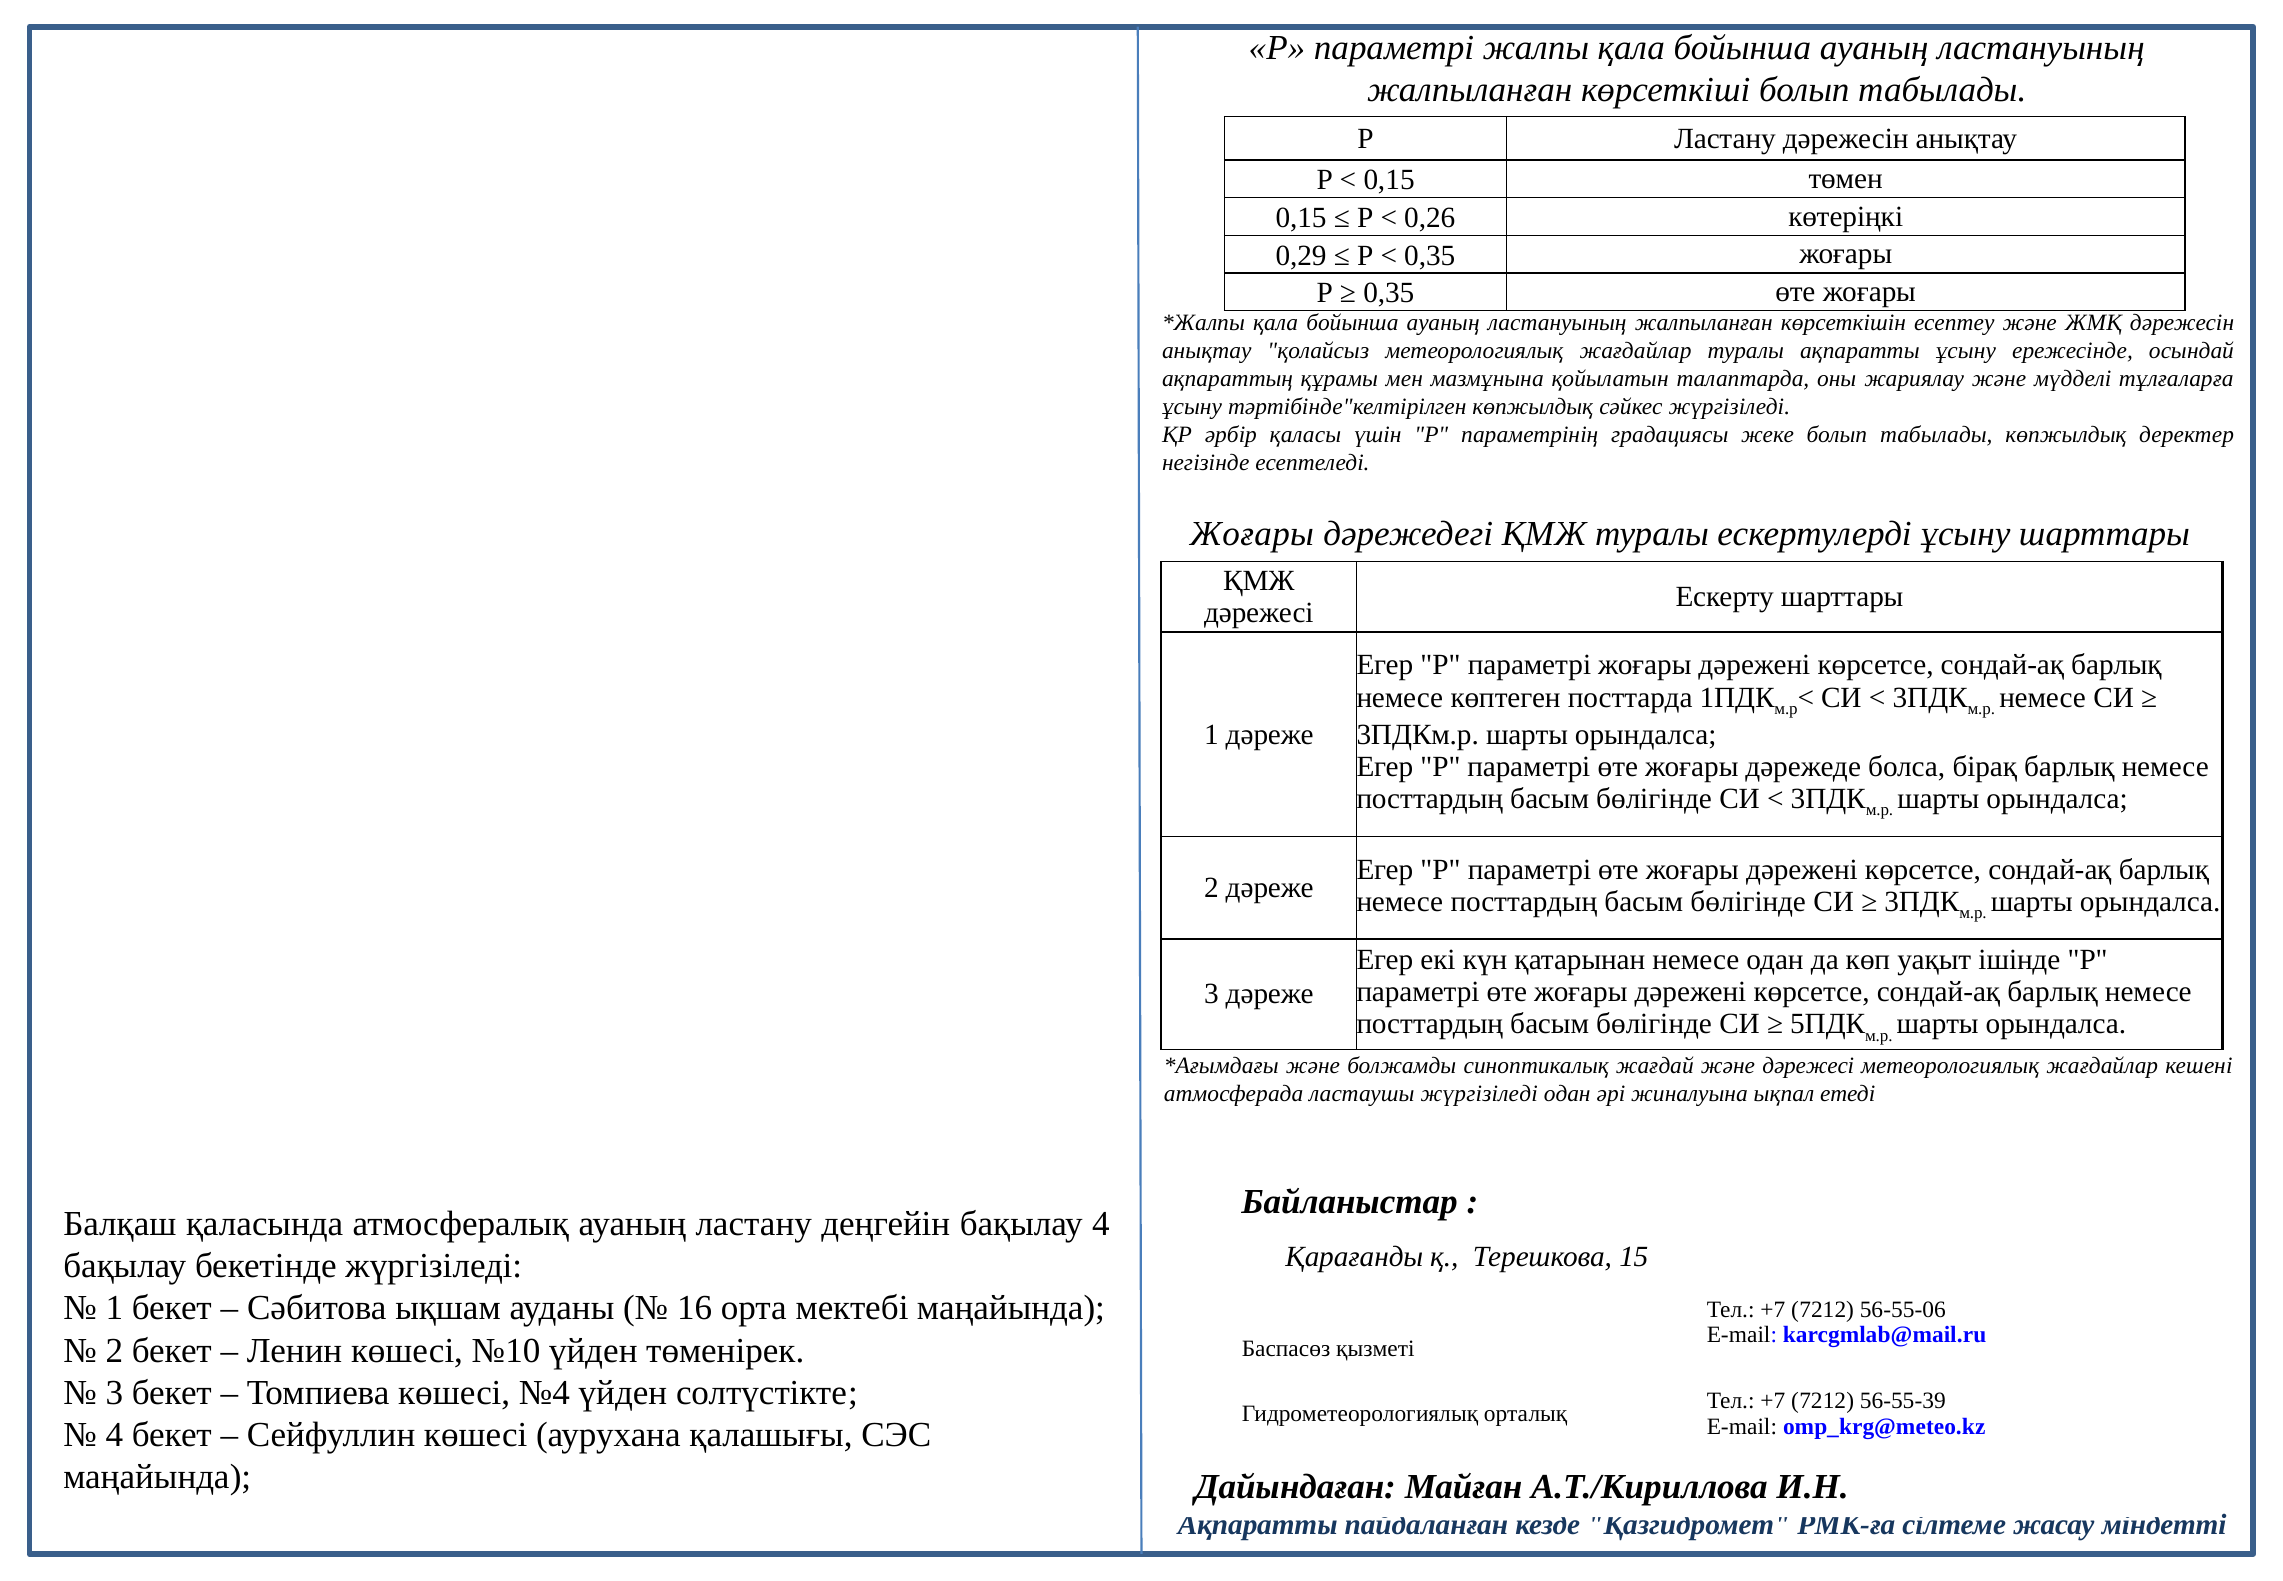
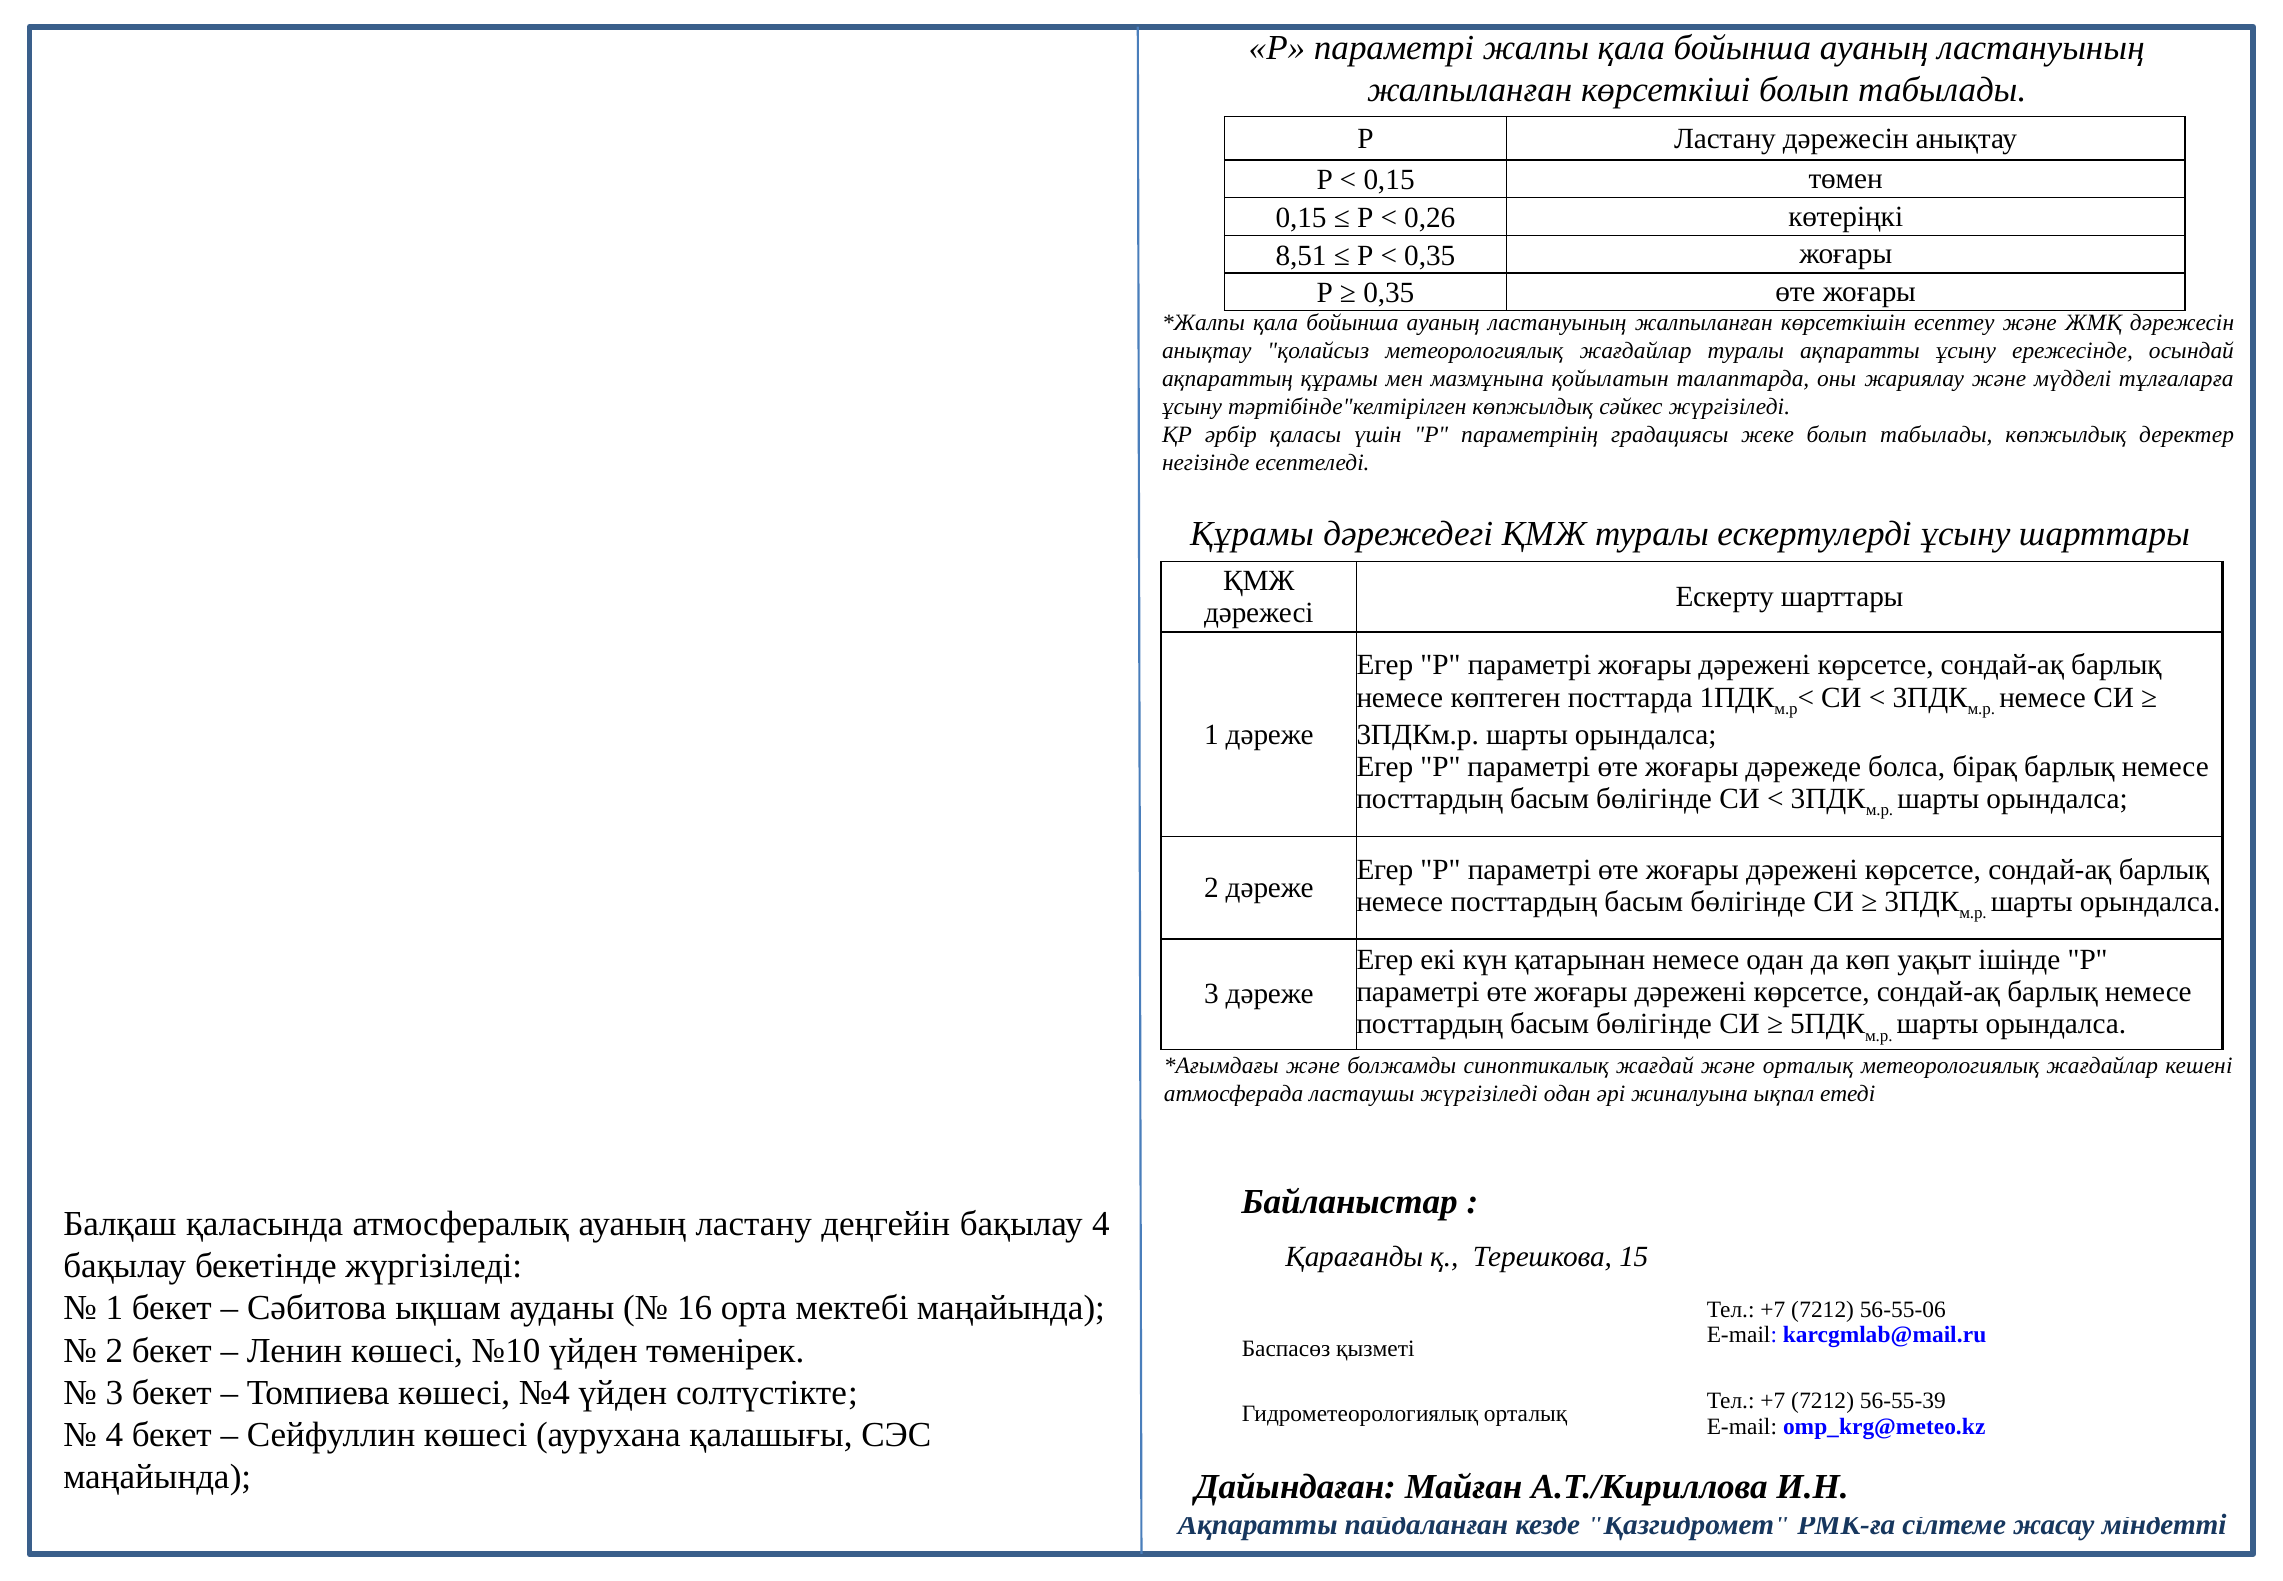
0,29: 0,29 -> 8,51
Жоғары at (1252, 533): Жоғары -> Құрамы
және дәрежесі: дәрежесі -> орталық
